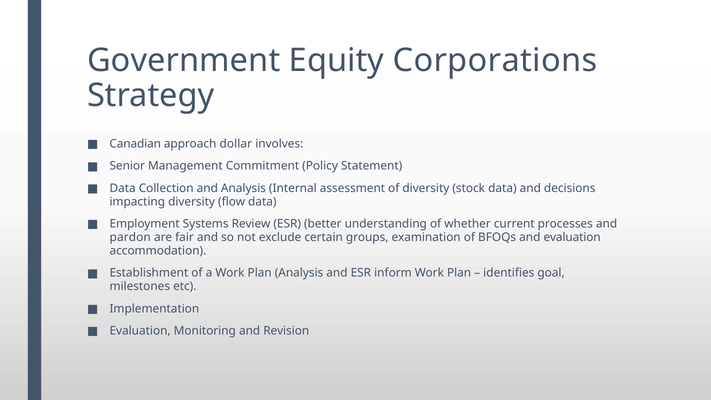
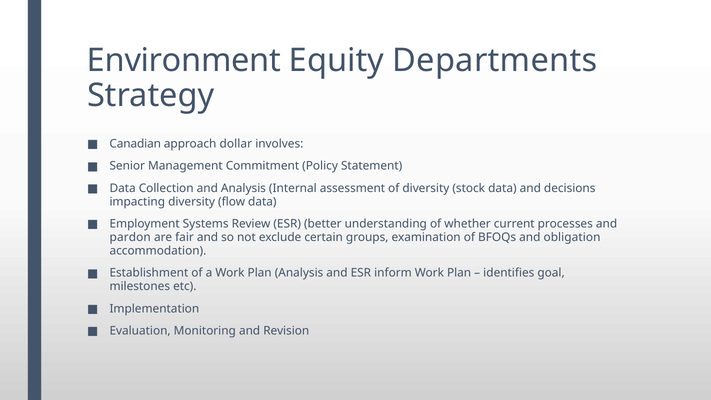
Government: Government -> Environment
Corporations: Corporations -> Departments
and evaluation: evaluation -> obligation
